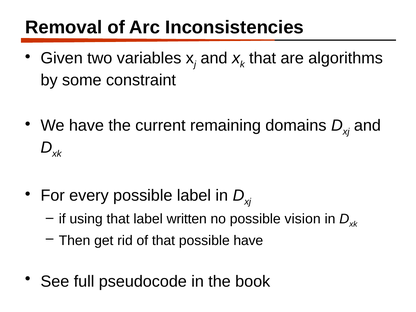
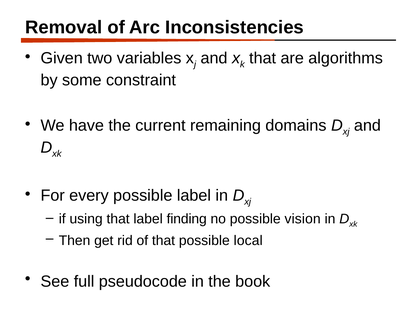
written: written -> finding
possible have: have -> local
